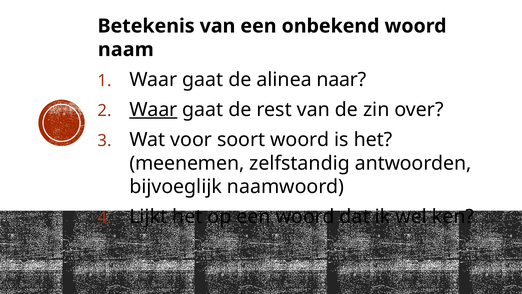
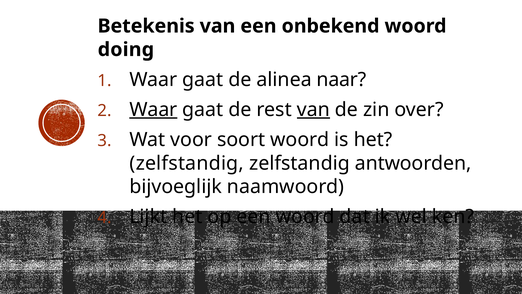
naam: naam -> doing
van at (313, 110) underline: none -> present
meenemen at (187, 163): meenemen -> zelfstandig
